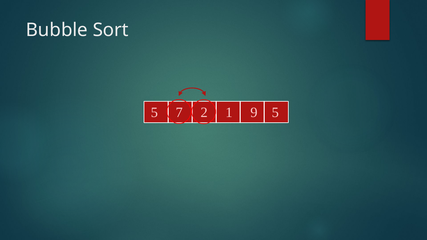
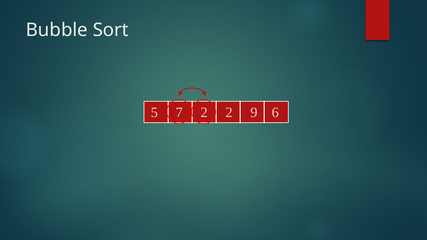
2 1: 1 -> 2
9 5: 5 -> 6
